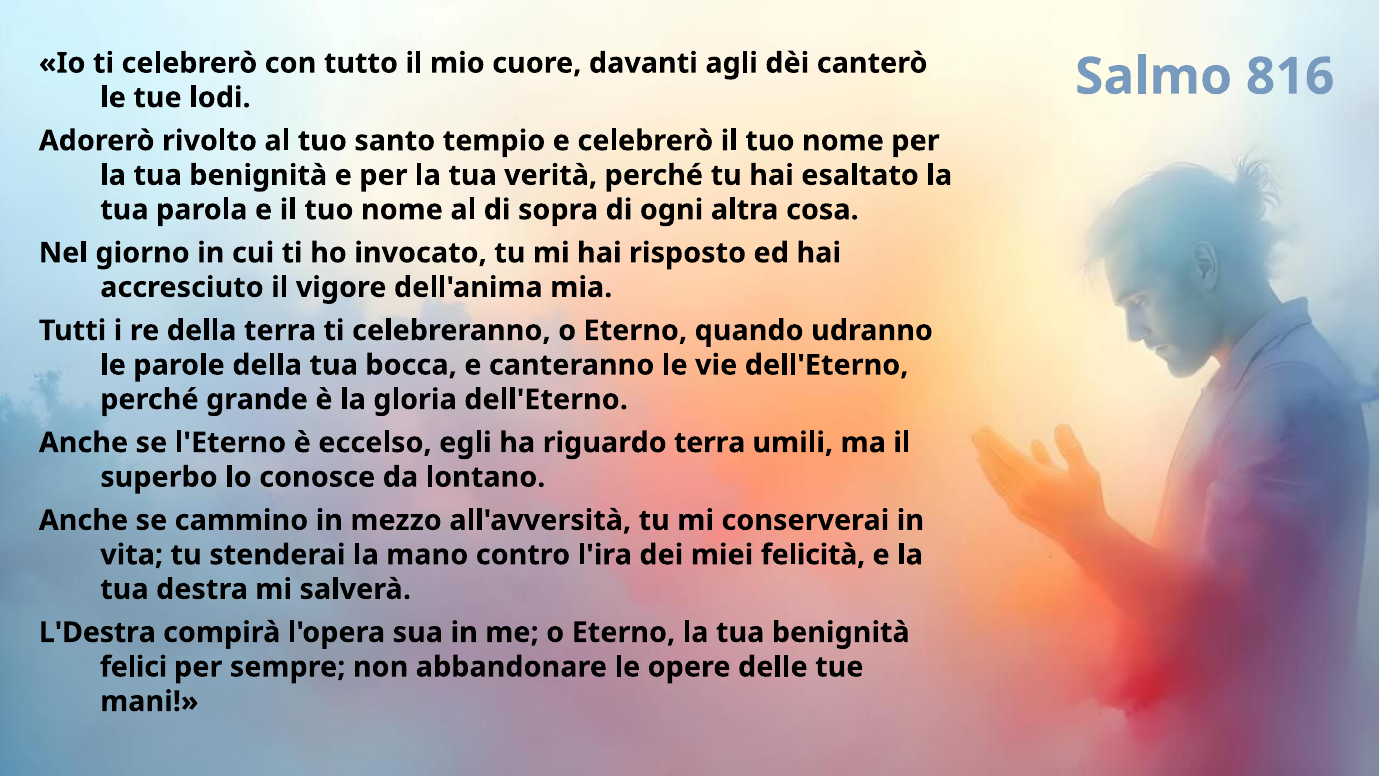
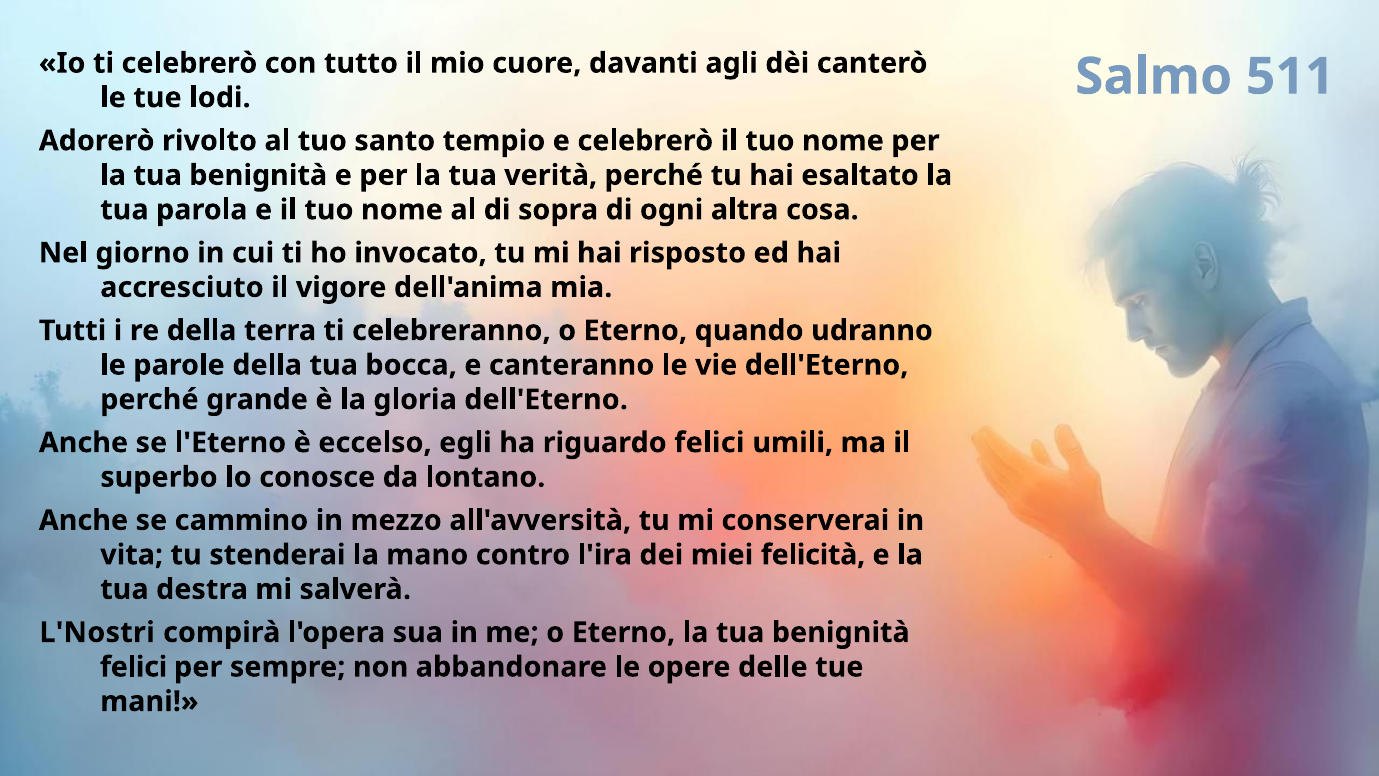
816: 816 -> 511
riguardo terra: terra -> felici
L'Destra: L'Destra -> L'Nostri
